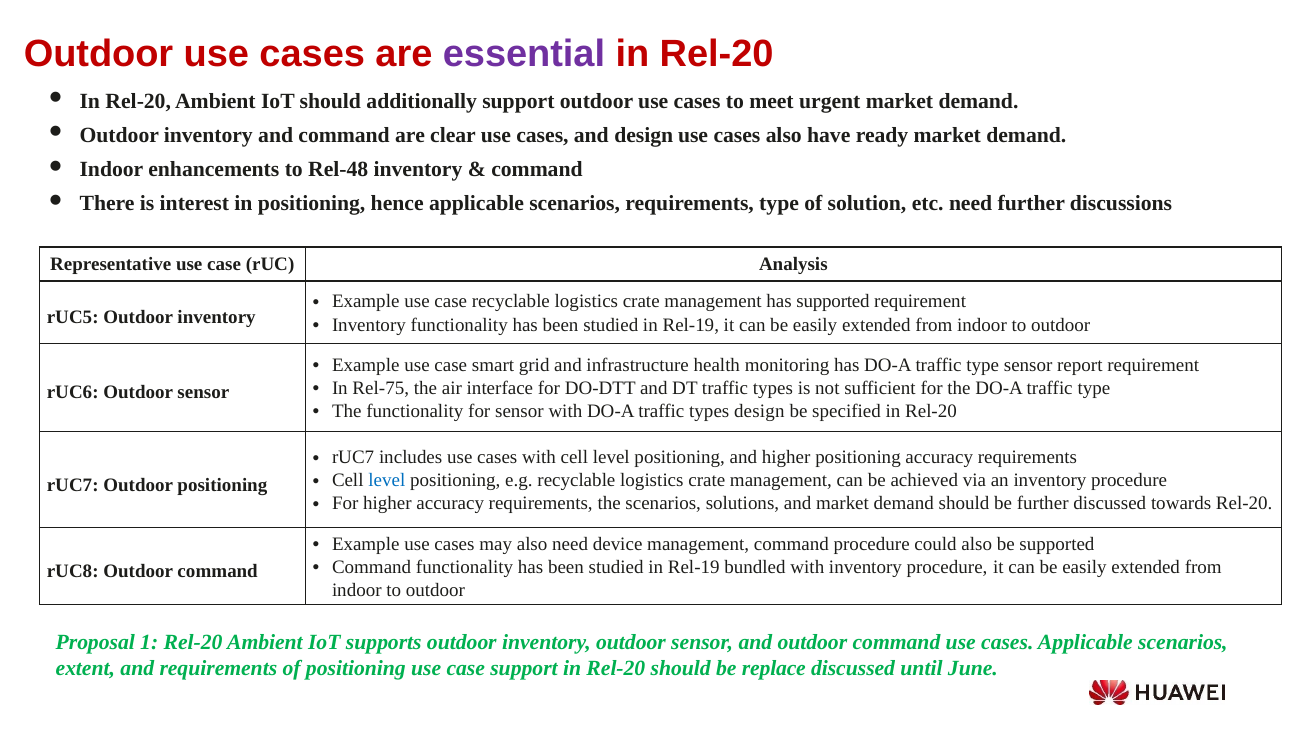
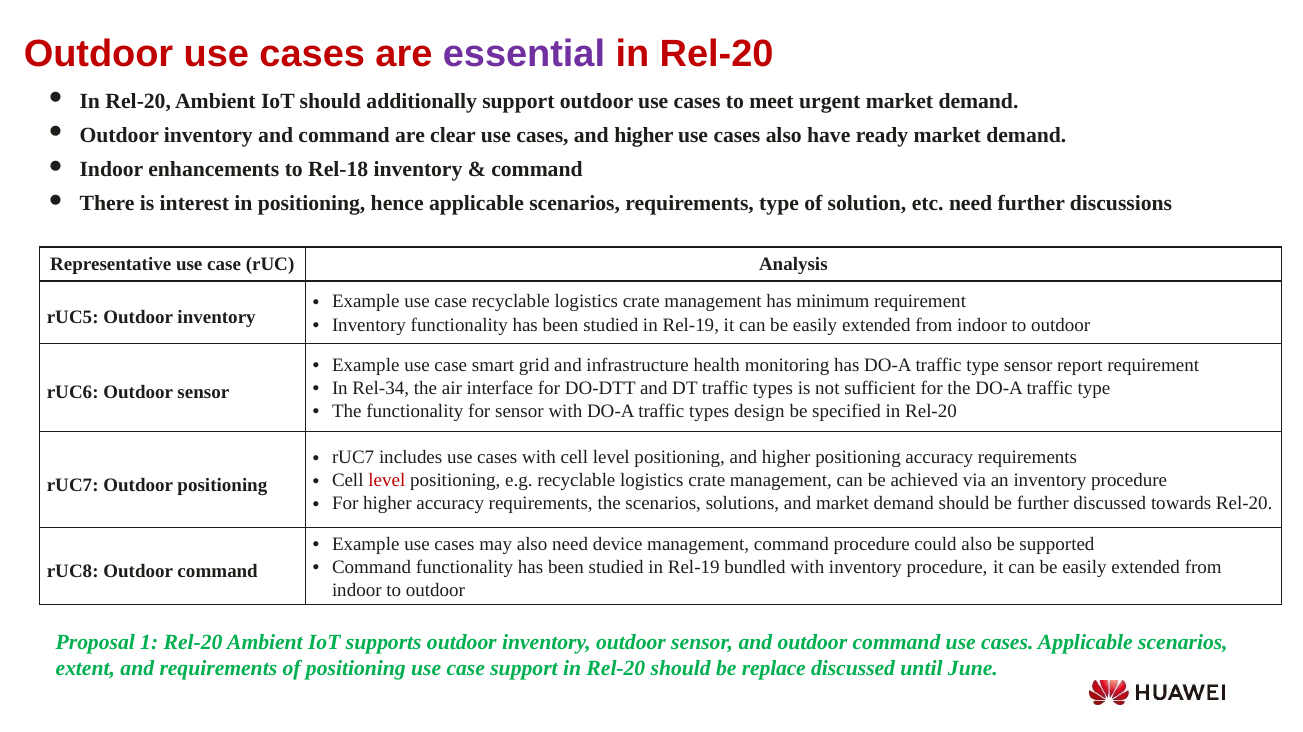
cases and design: design -> higher
Rel-48: Rel-48 -> Rel-18
has supported: supported -> minimum
Rel-75: Rel-75 -> Rel-34
level at (387, 481) colour: blue -> red
